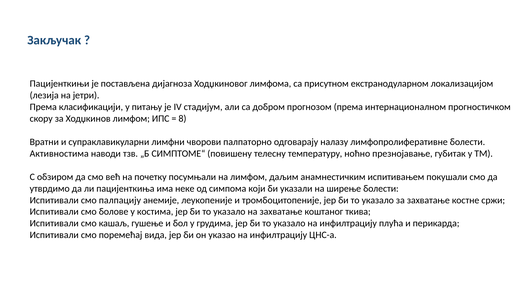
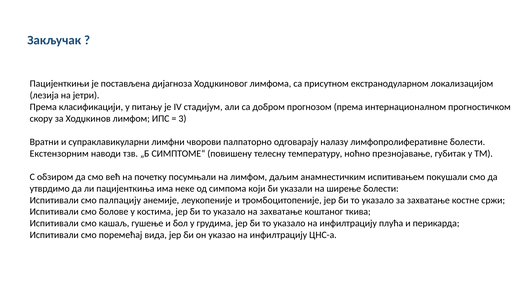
8: 8 -> 3
Активностима: Активностима -> Екстензорним
